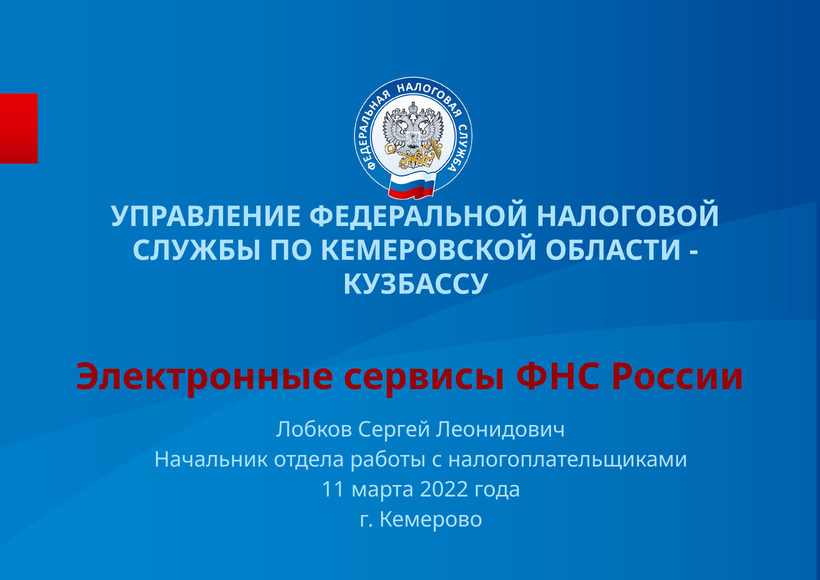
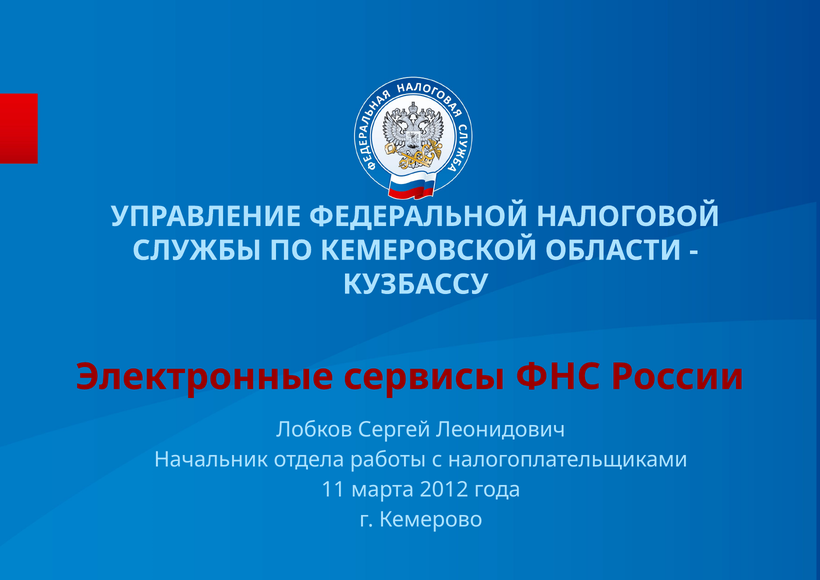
2022: 2022 -> 2012
